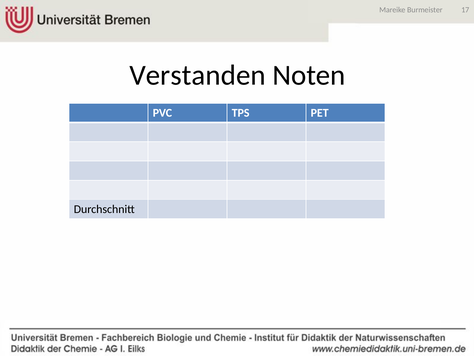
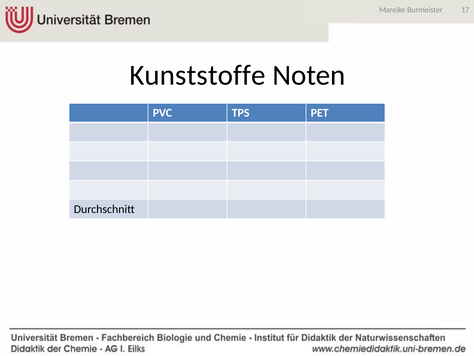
Verstanden: Verstanden -> Kunststoffe
